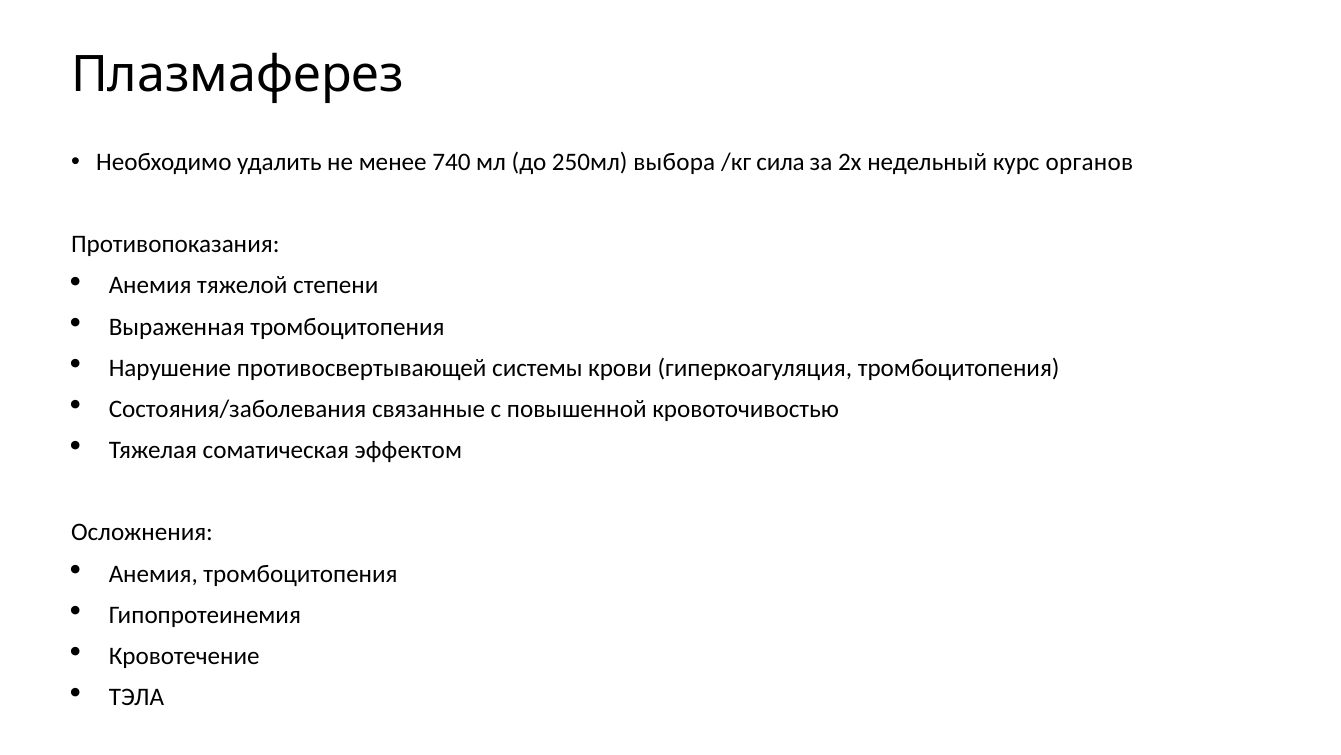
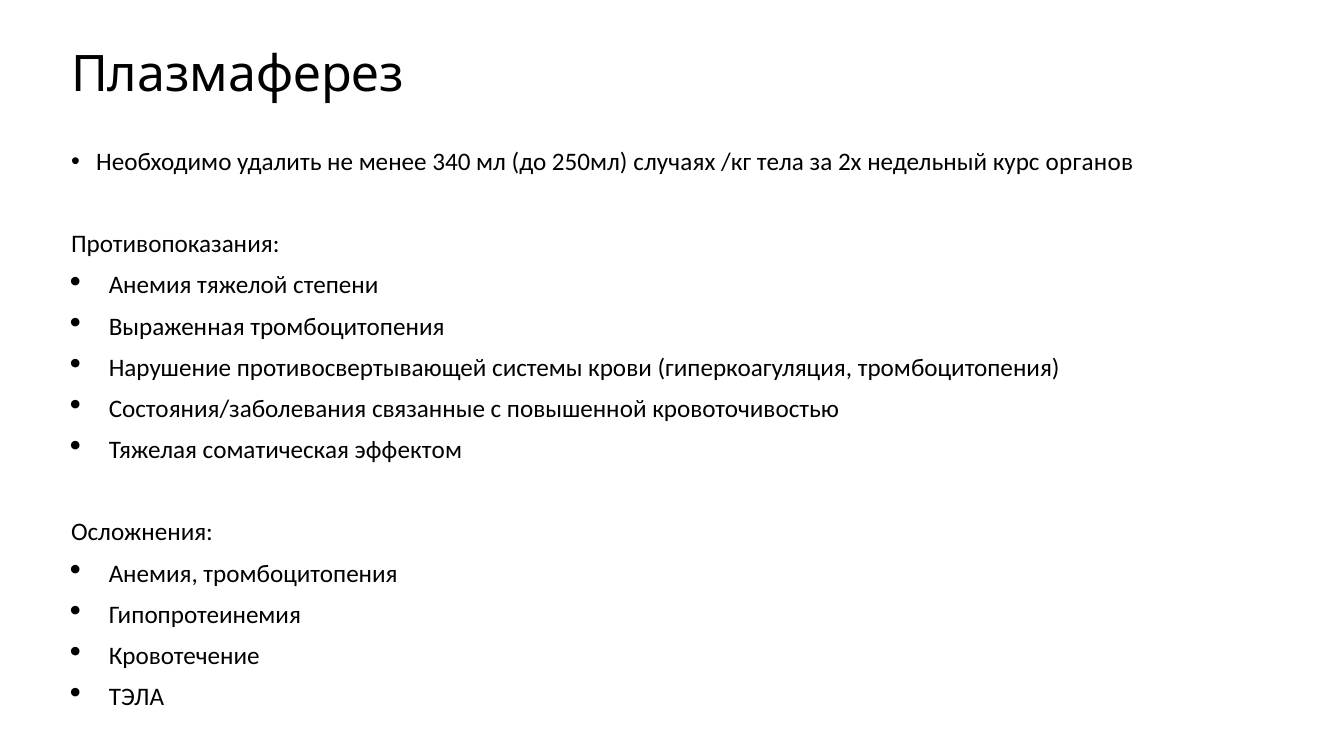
740: 740 -> 340
выбора: выбора -> случаях
сила: сила -> тела
